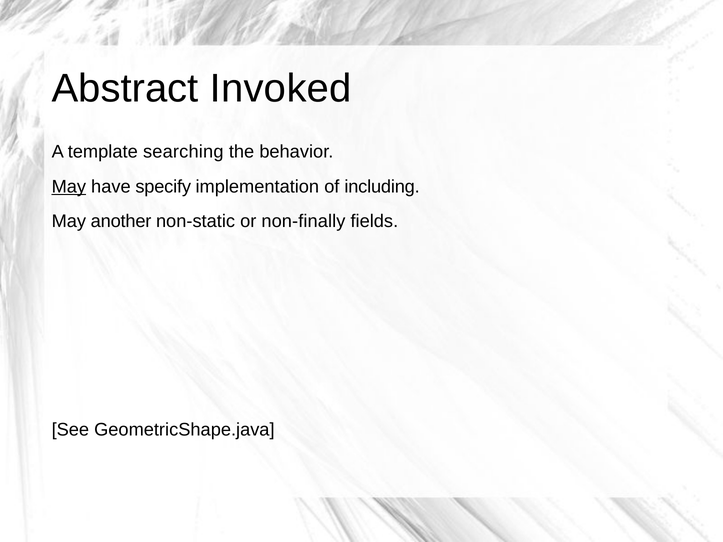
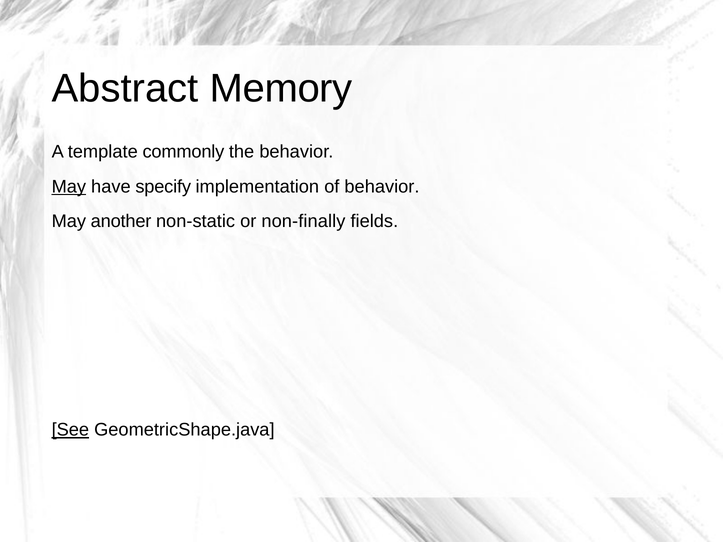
Invoked: Invoked -> Memory
searching: searching -> commonly
of including: including -> behavior
See underline: none -> present
